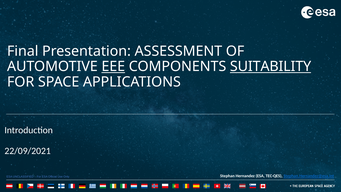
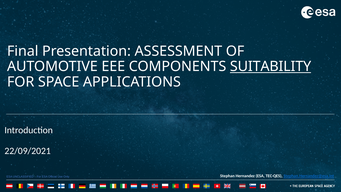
EEE underline: present -> none
